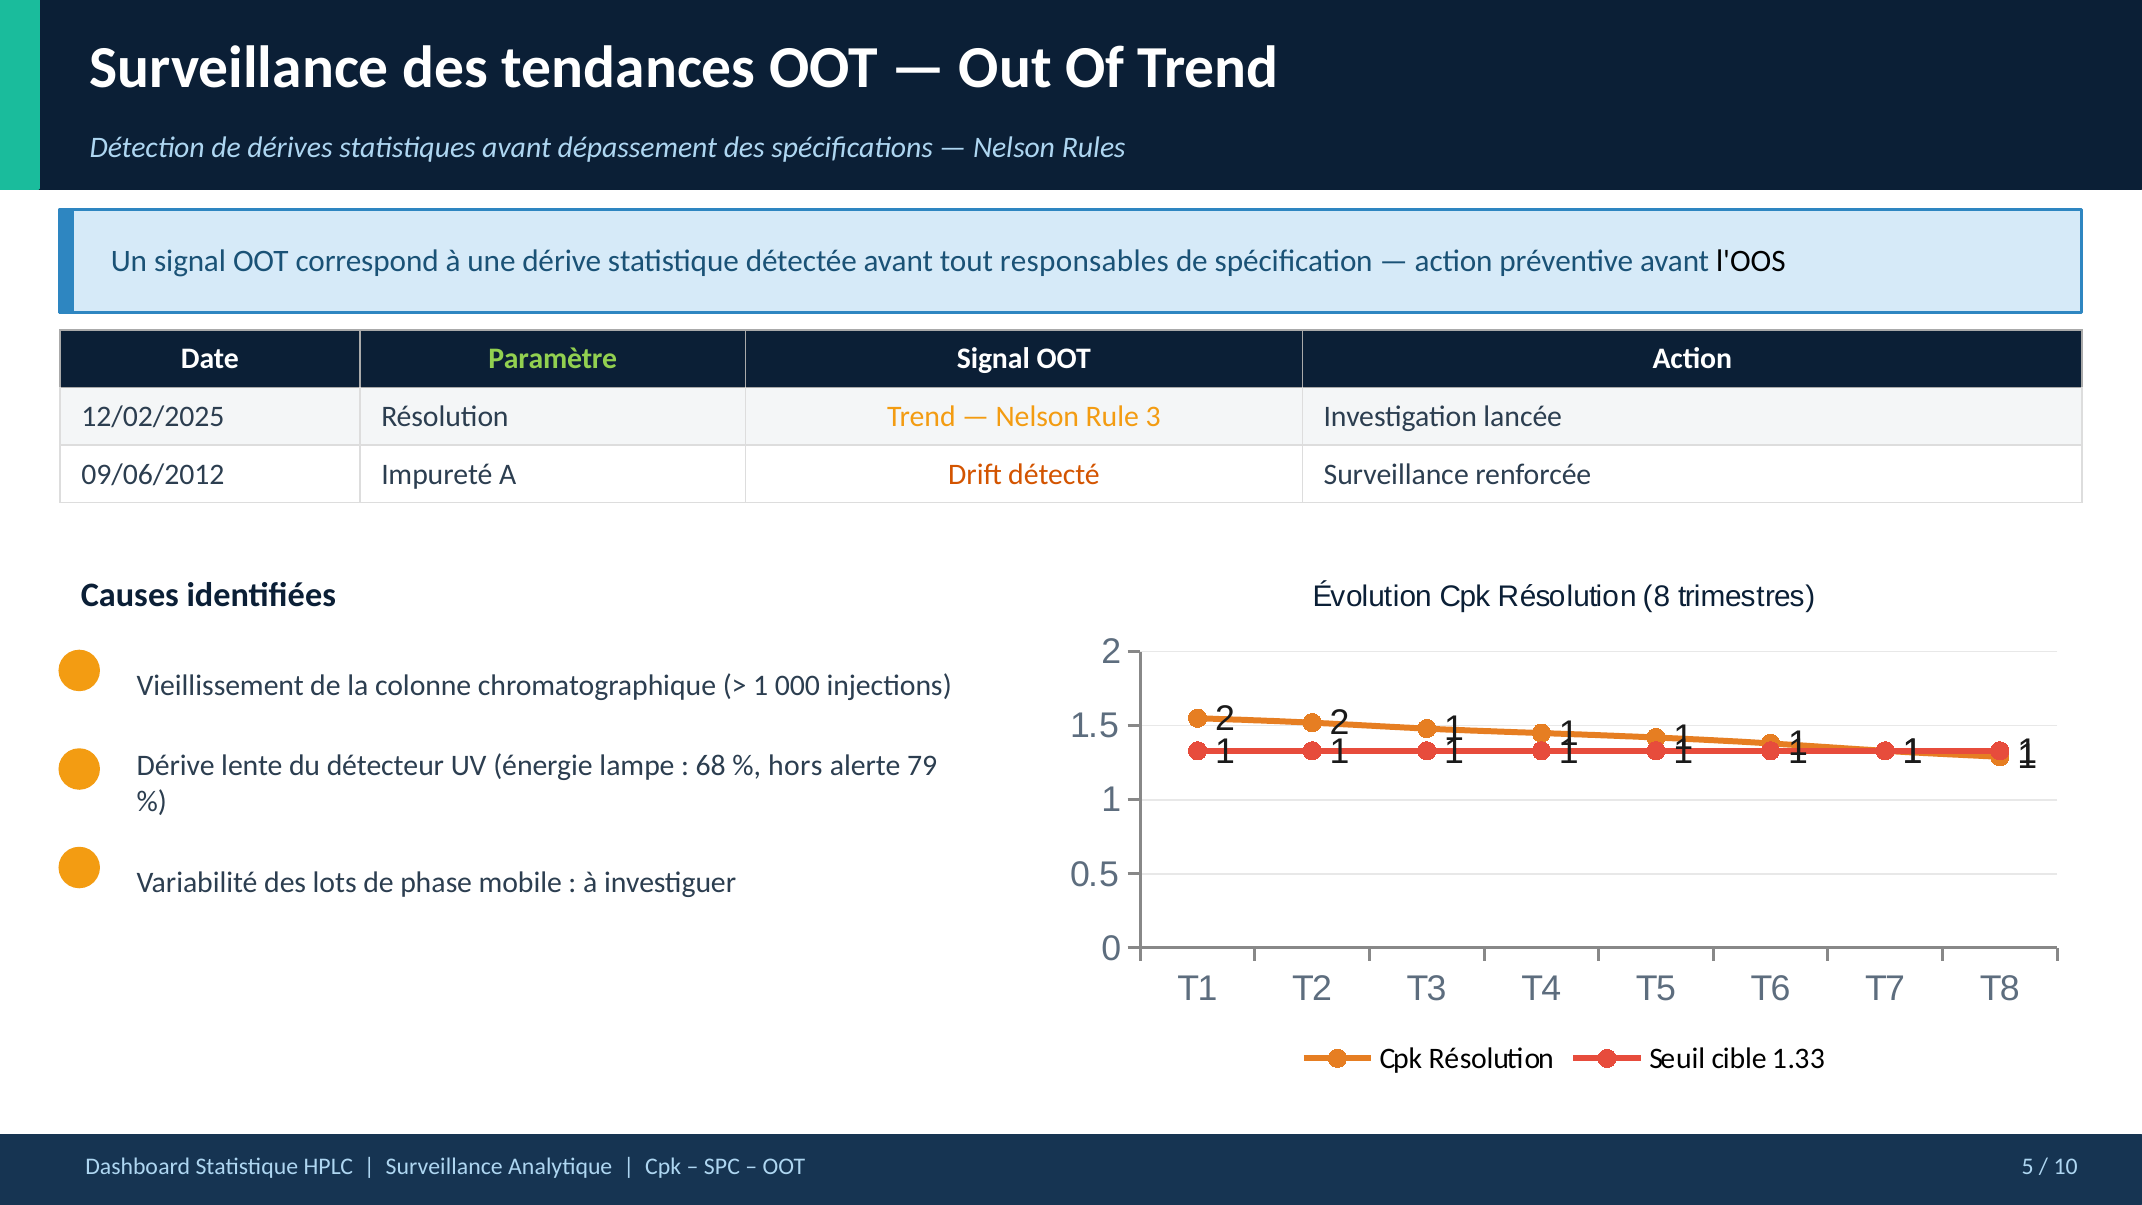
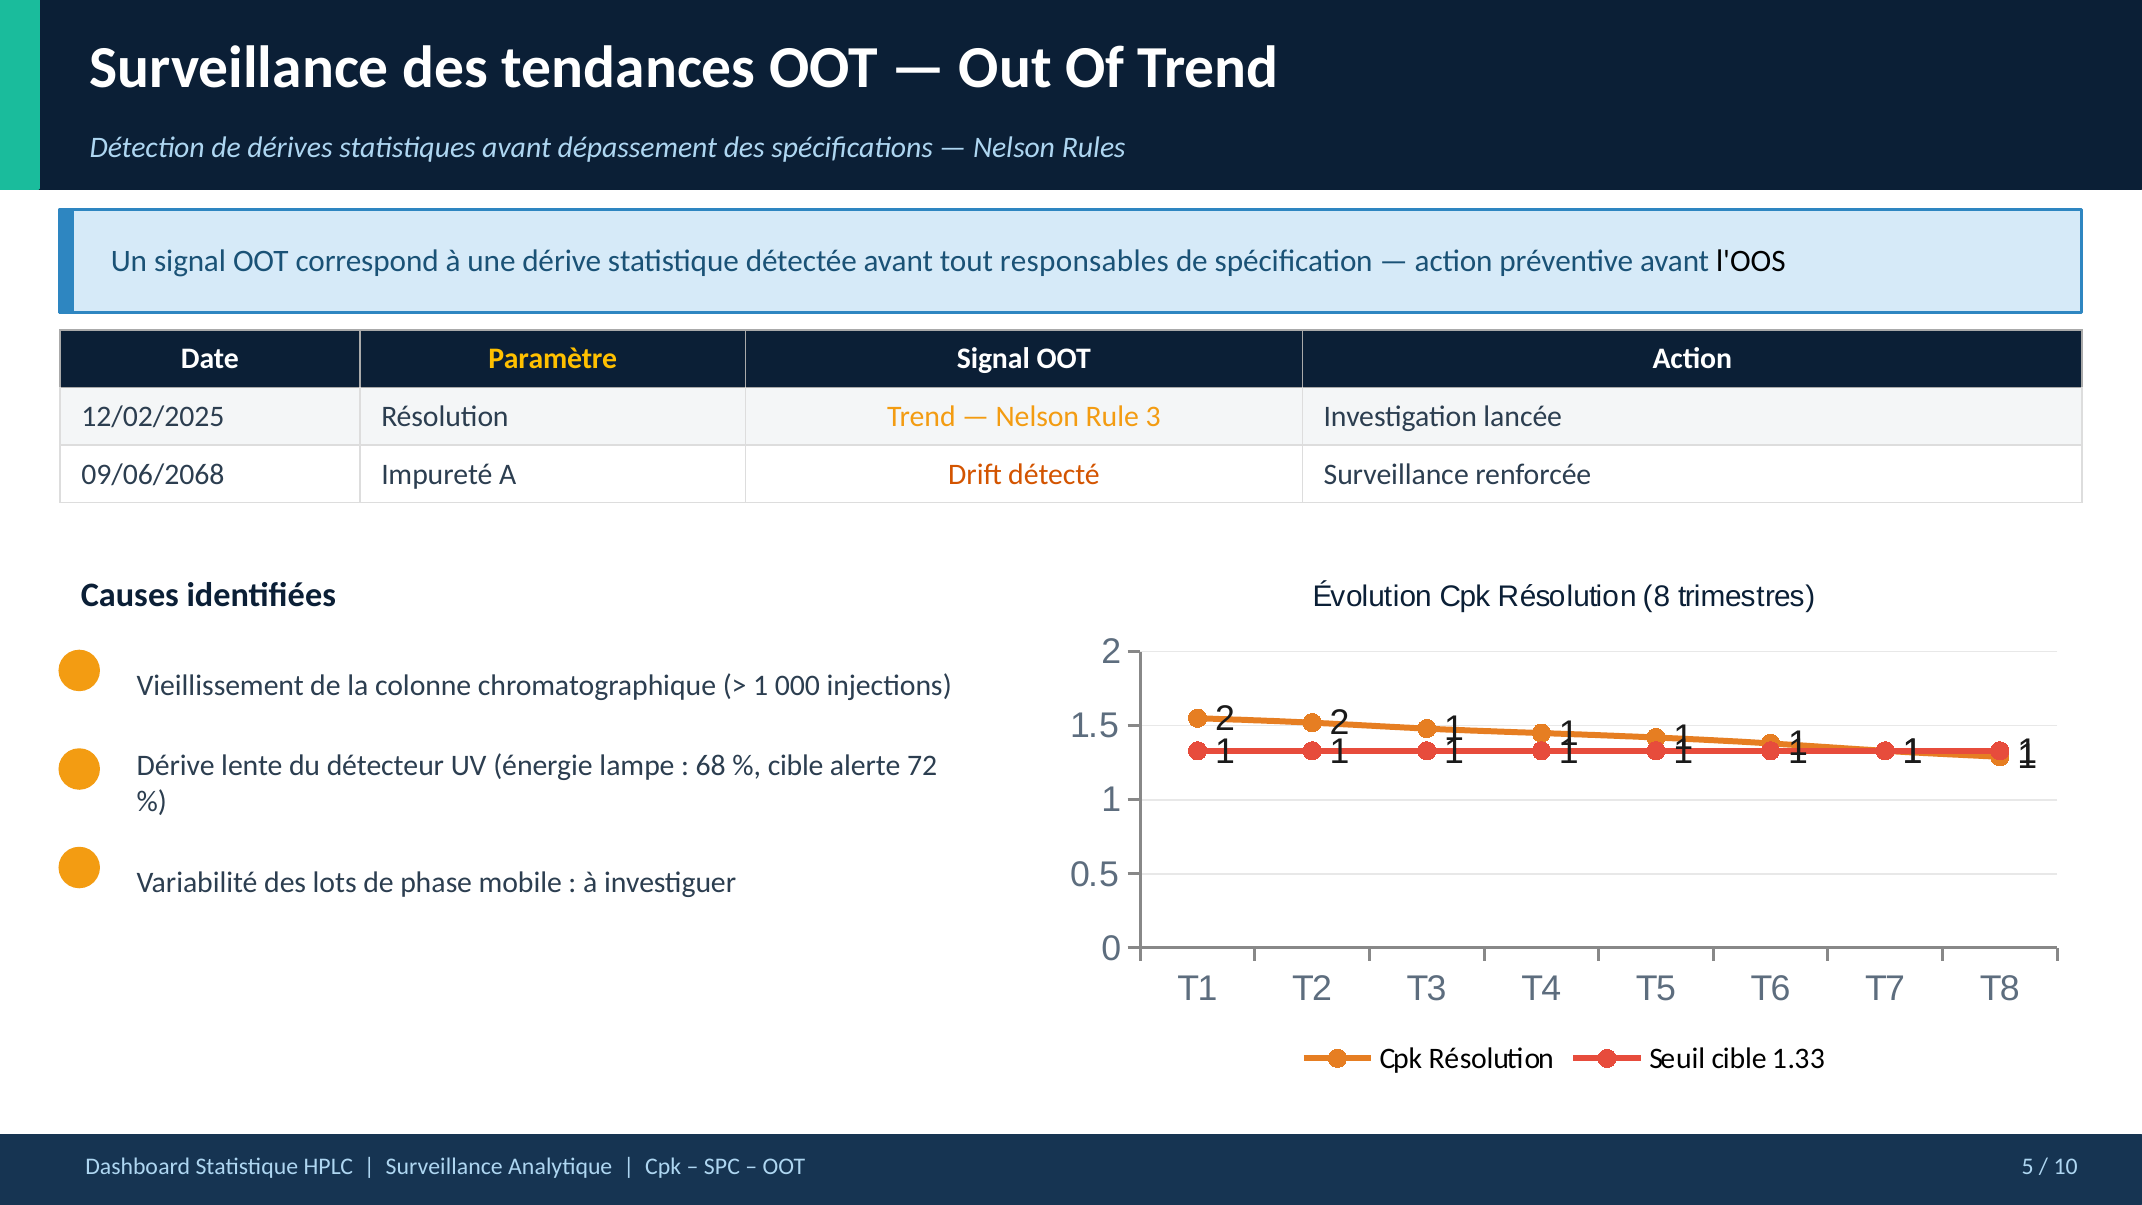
Paramètre colour: light green -> yellow
09/06/2012: 09/06/2012 -> 09/06/2068
hors at (795, 766): hors -> cible
79: 79 -> 72
